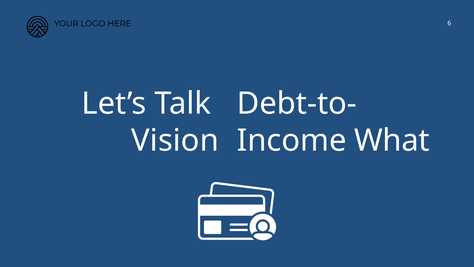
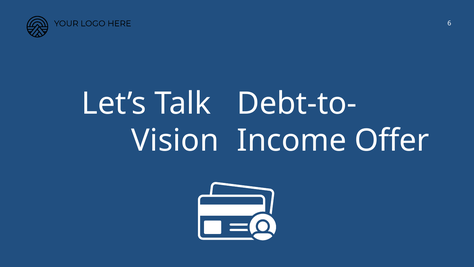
What: What -> Offer
